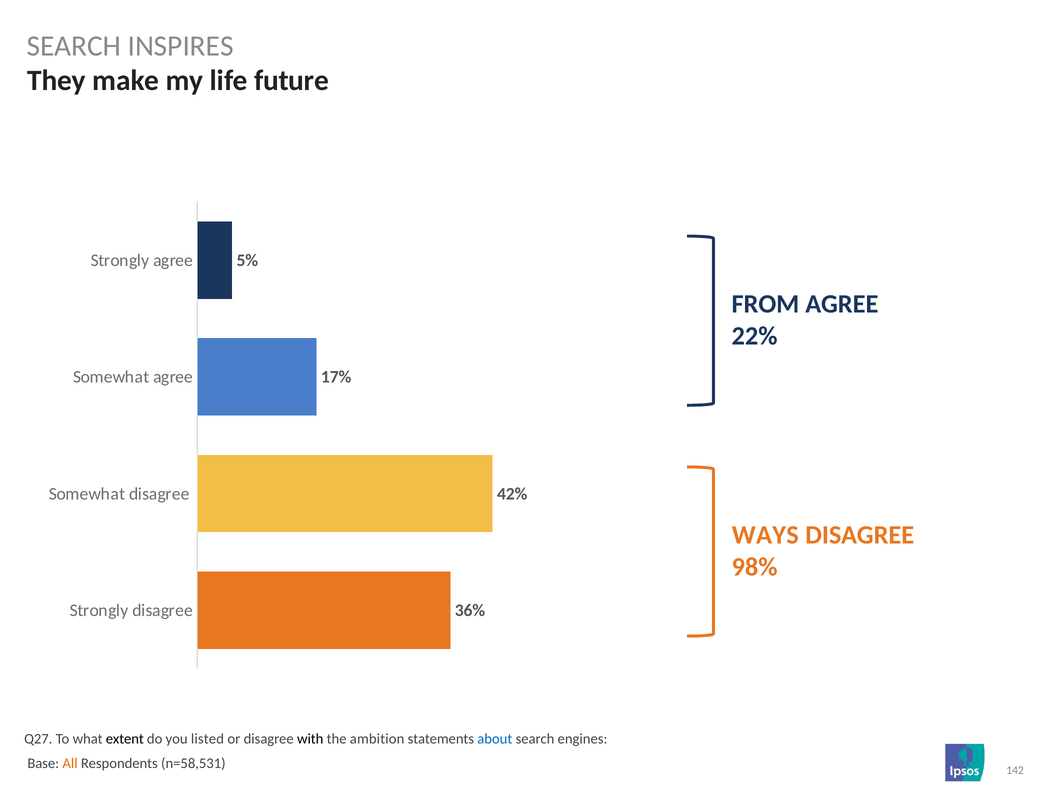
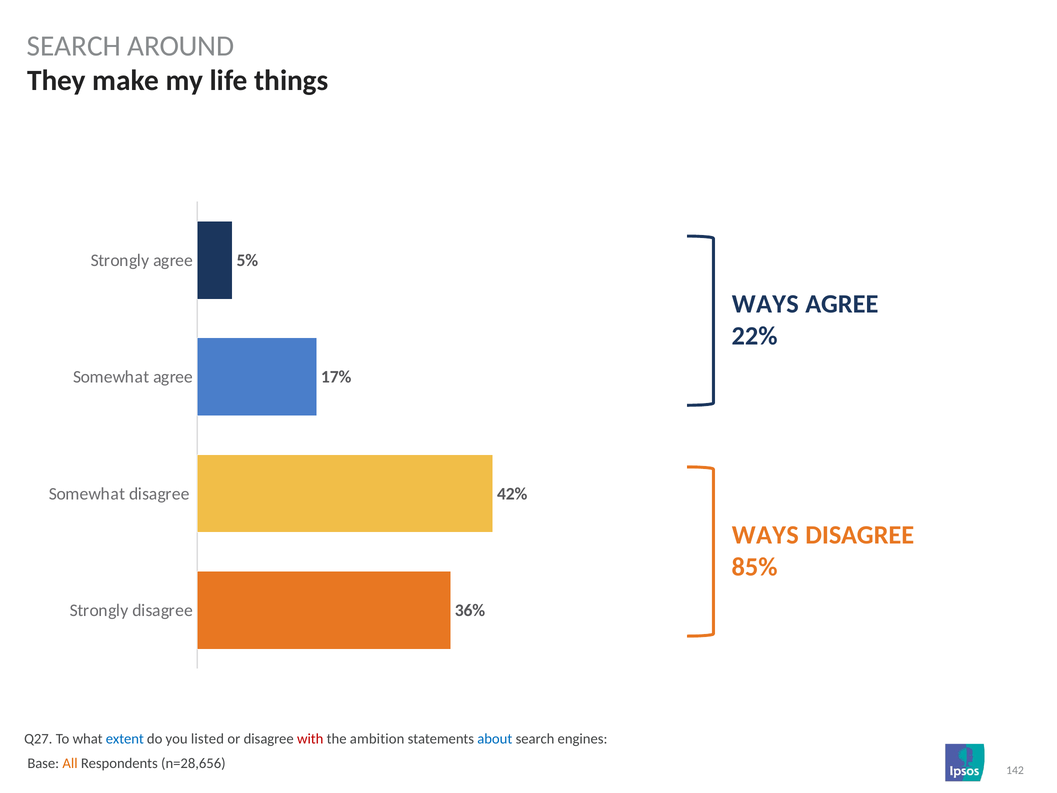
INSPIRES: INSPIRES -> AROUND
future: future -> things
FROM at (765, 304): FROM -> WAYS
98%: 98% -> 85%
extent colour: black -> blue
with colour: black -> red
n=58,531: n=58,531 -> n=28,656
